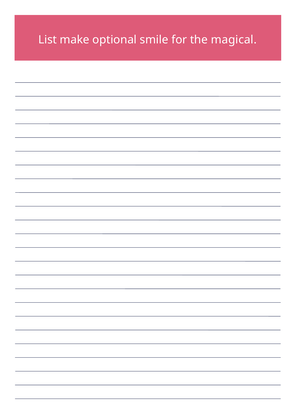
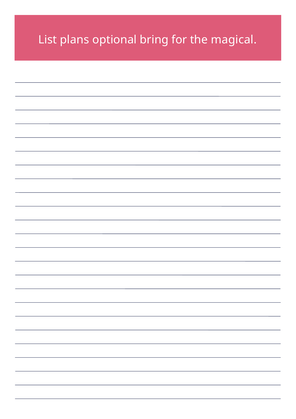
make: make -> plans
smile: smile -> bring
